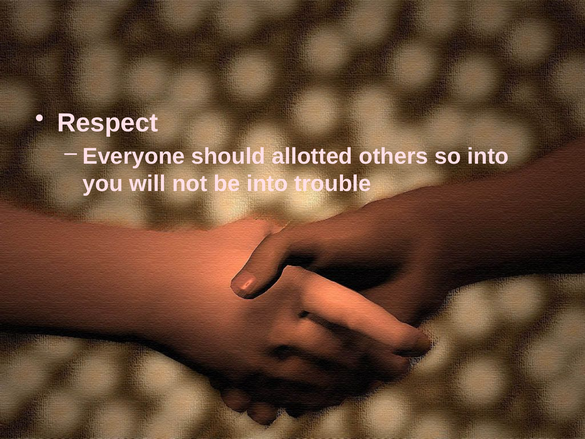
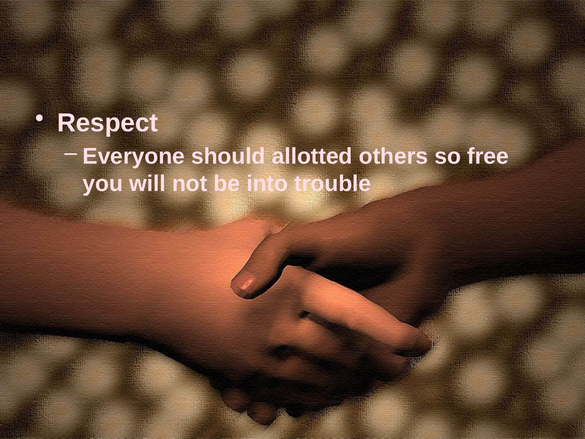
so into: into -> free
